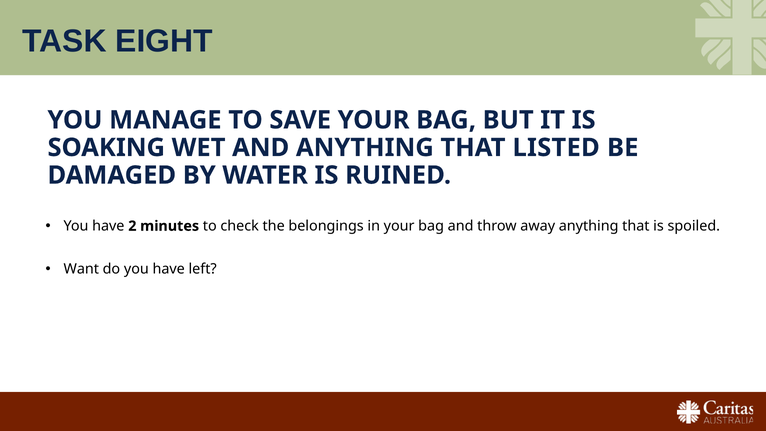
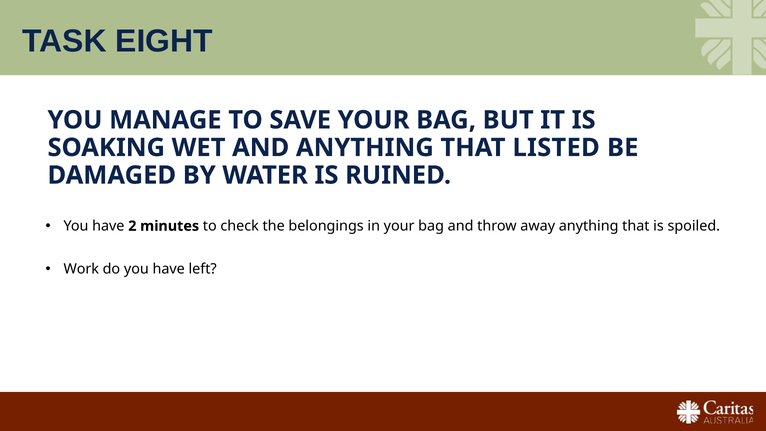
Want: Want -> Work
